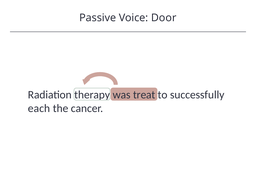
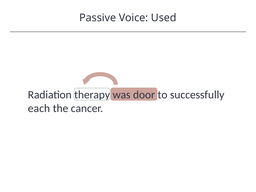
Door: Door -> Used
treat: treat -> door
